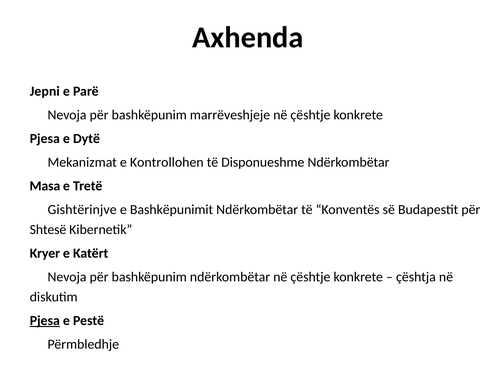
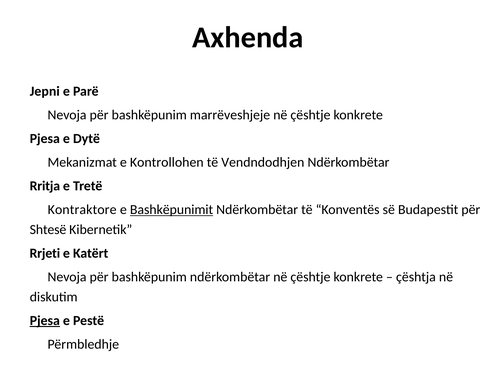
Disponueshme: Disponueshme -> Vendndodhjen
Masa: Masa -> Rritja
Gishtërinjve: Gishtërinjve -> Kontraktore
Bashkëpunimit underline: none -> present
Kryer: Kryer -> Rrjeti
